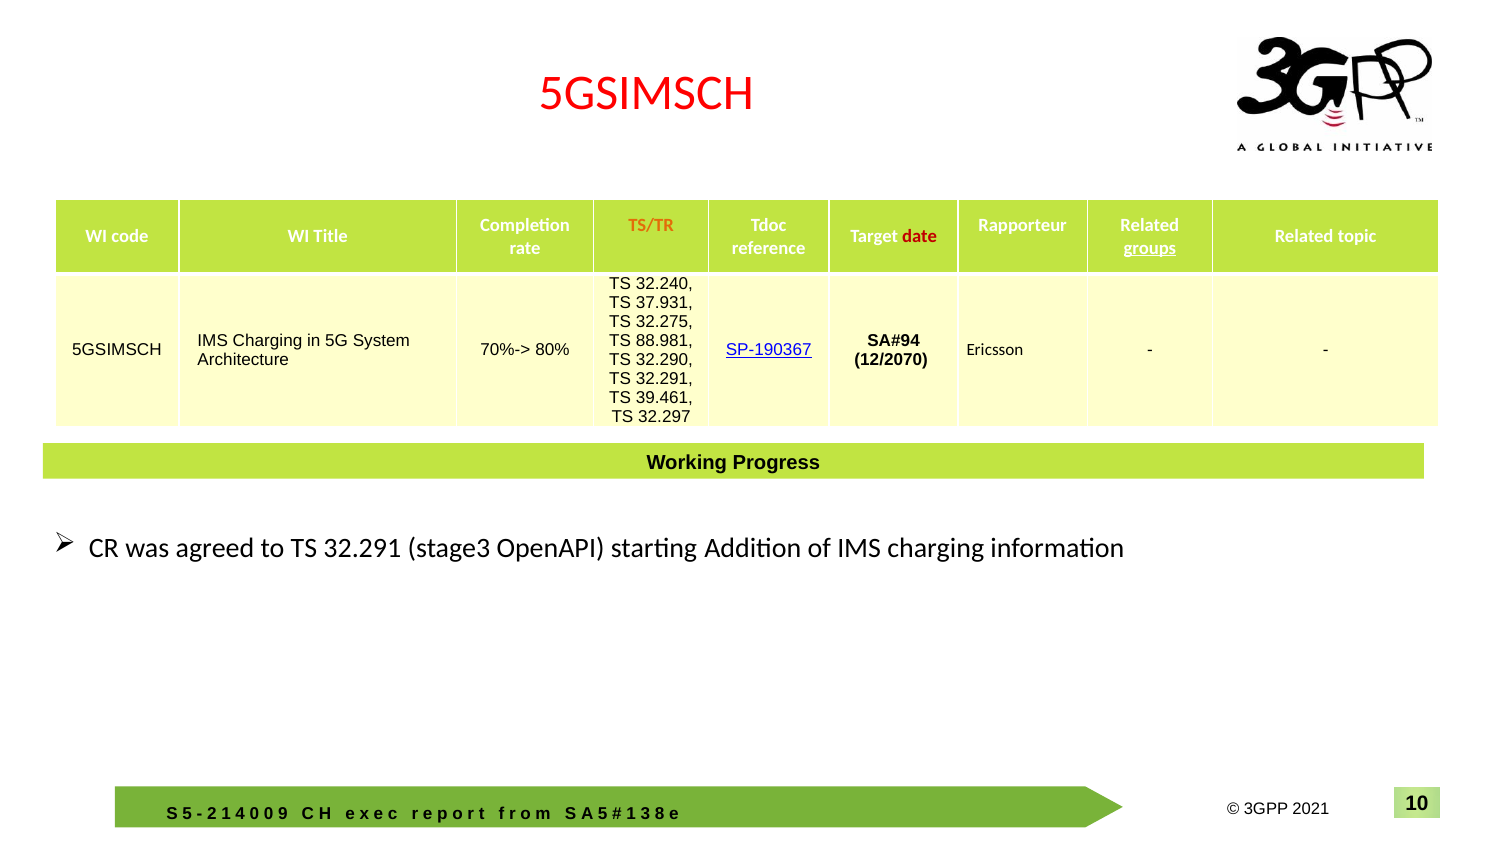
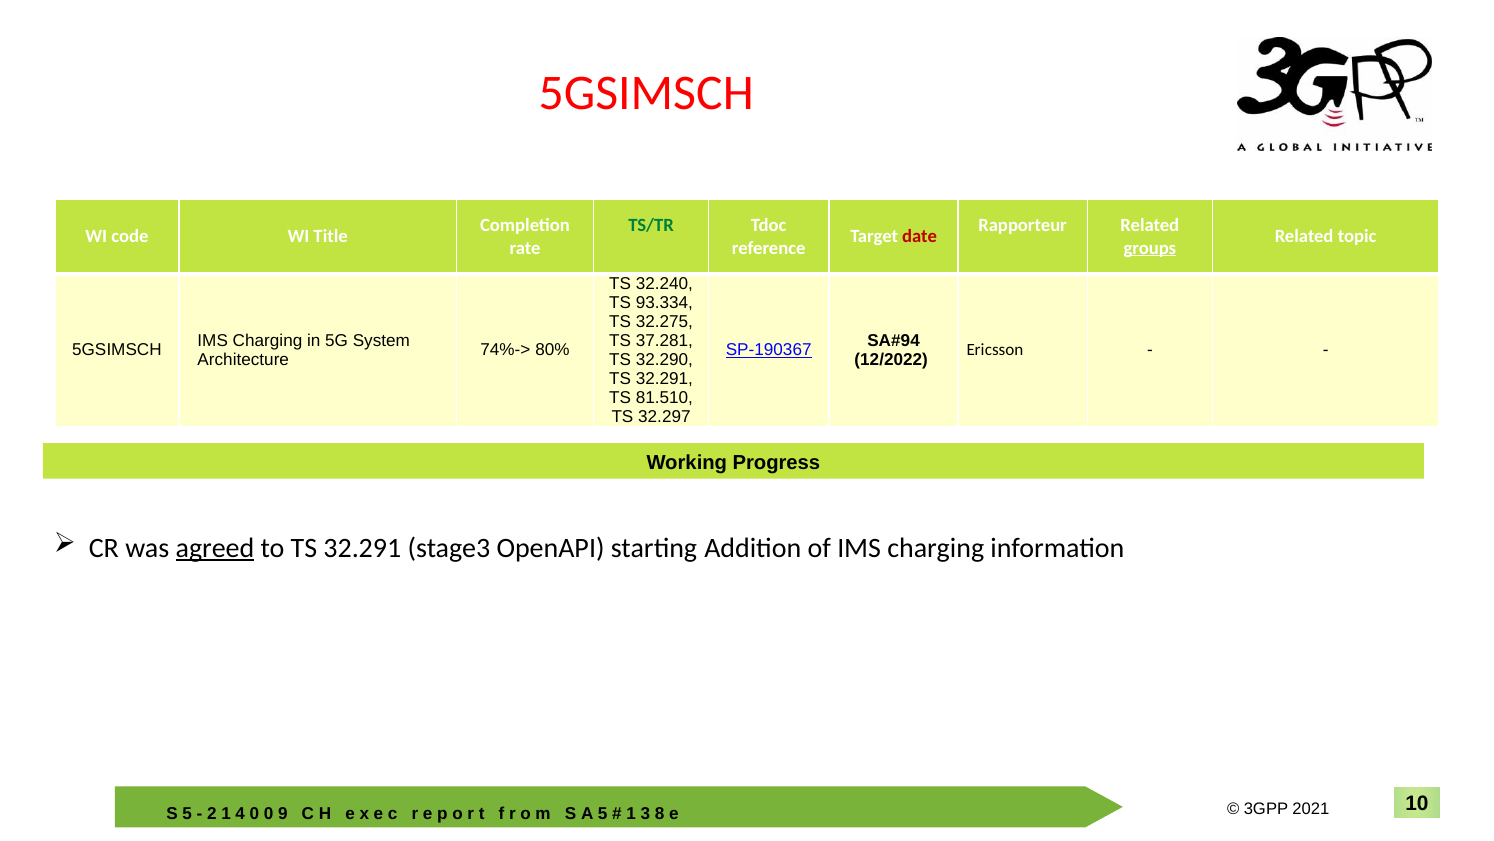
TS/TR colour: orange -> green
37.931: 37.931 -> 93.334
88.981: 88.981 -> 37.281
70%->: 70%-> -> 74%->
12/2070: 12/2070 -> 12/2022
39.461: 39.461 -> 81.510
agreed underline: none -> present
